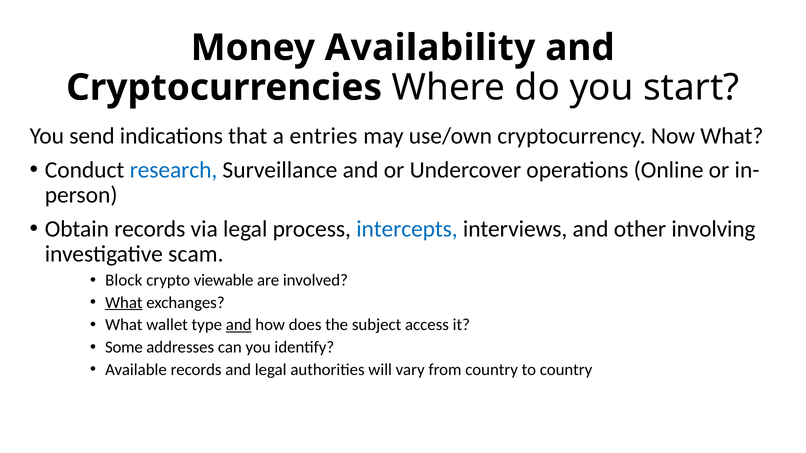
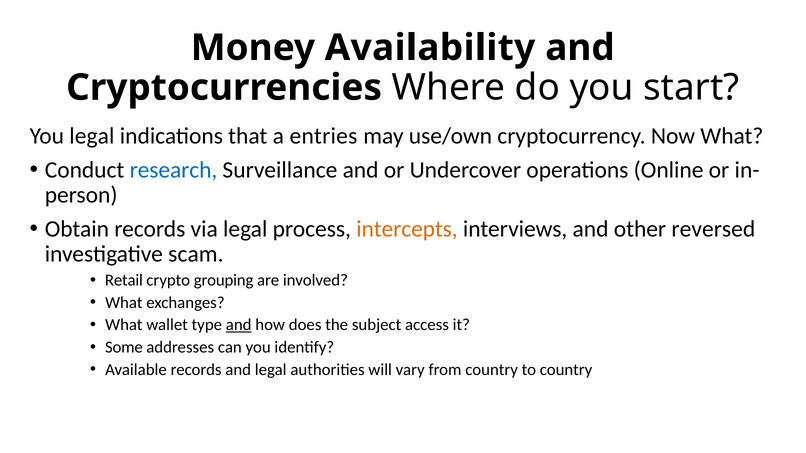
You send: send -> legal
intercepts colour: blue -> orange
involving: involving -> reversed
Block: Block -> Retail
viewable: viewable -> grouping
What at (124, 303) underline: present -> none
